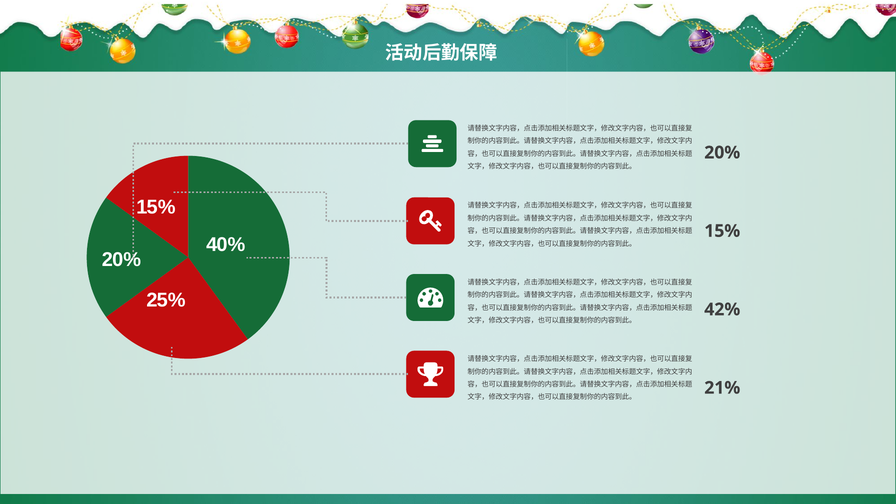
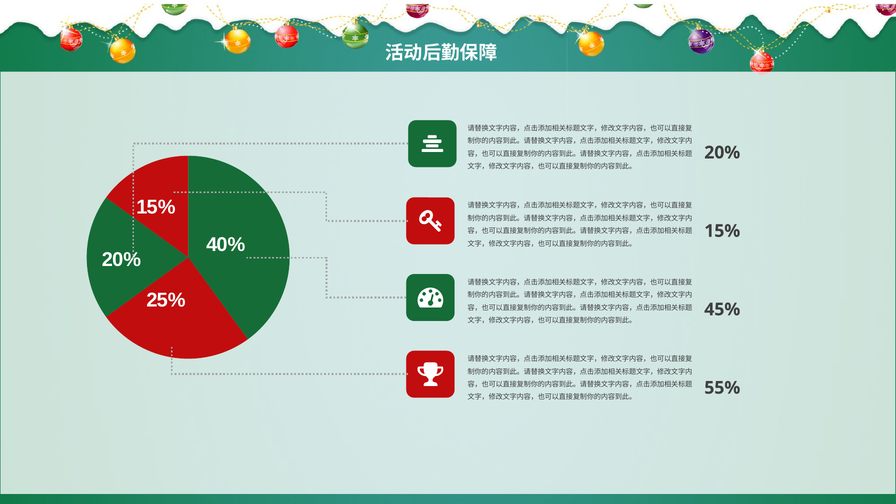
42%: 42% -> 45%
21%: 21% -> 55%
